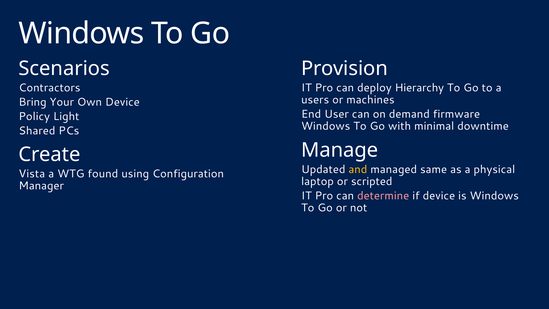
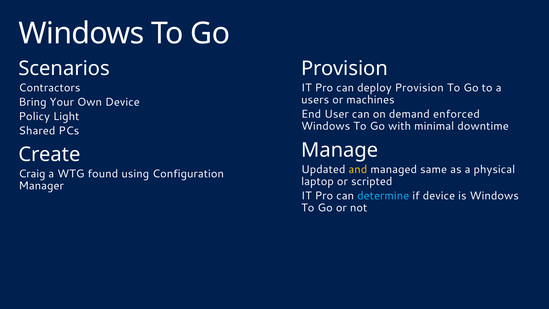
deploy Hierarchy: Hierarchy -> Provision
firmware: firmware -> enforced
Vista: Vista -> Craig
determine colour: pink -> light blue
